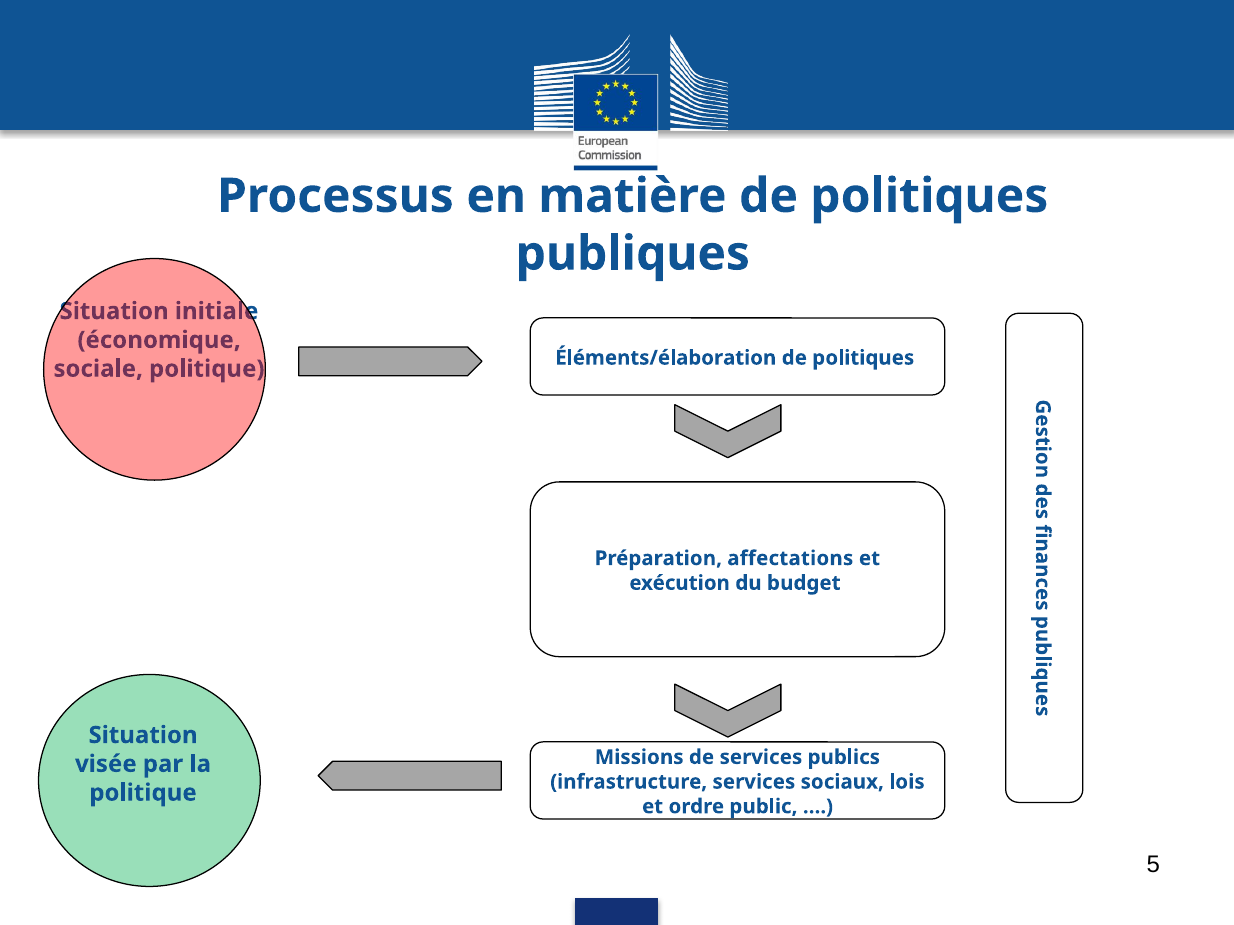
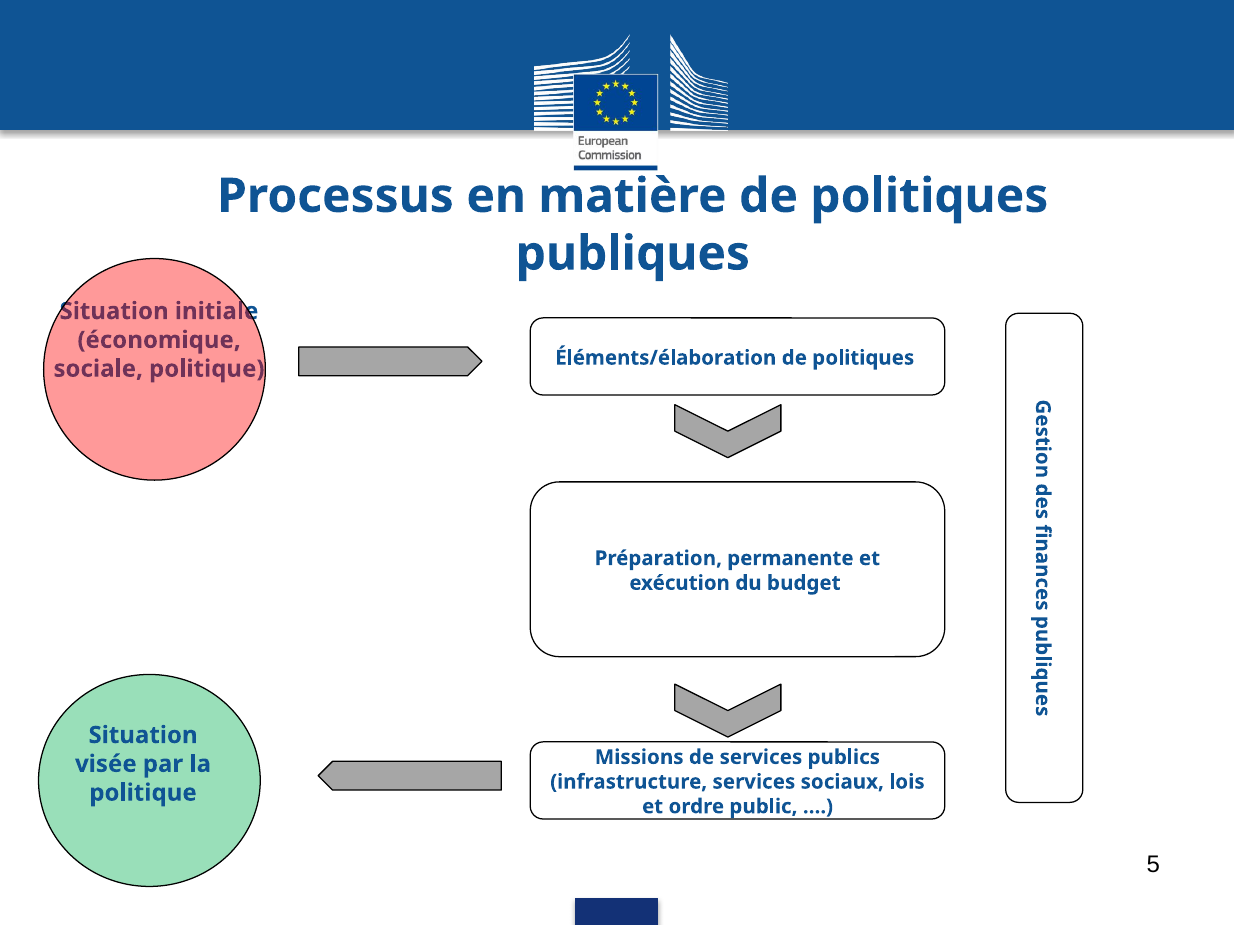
affectations: affectations -> permanente
